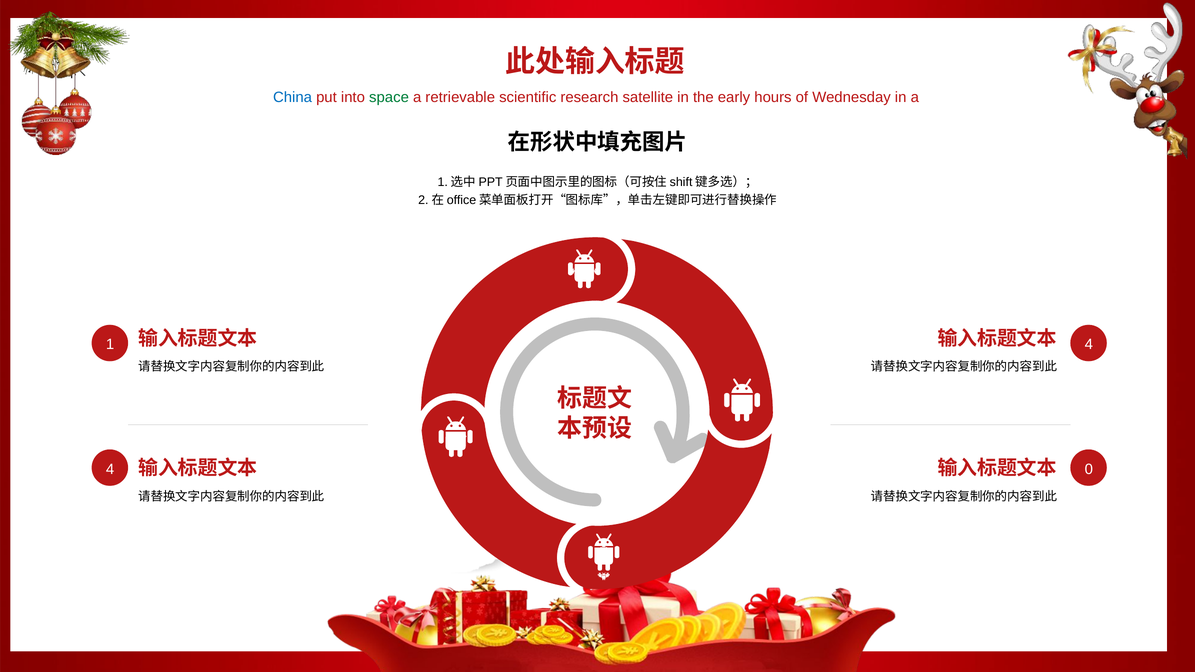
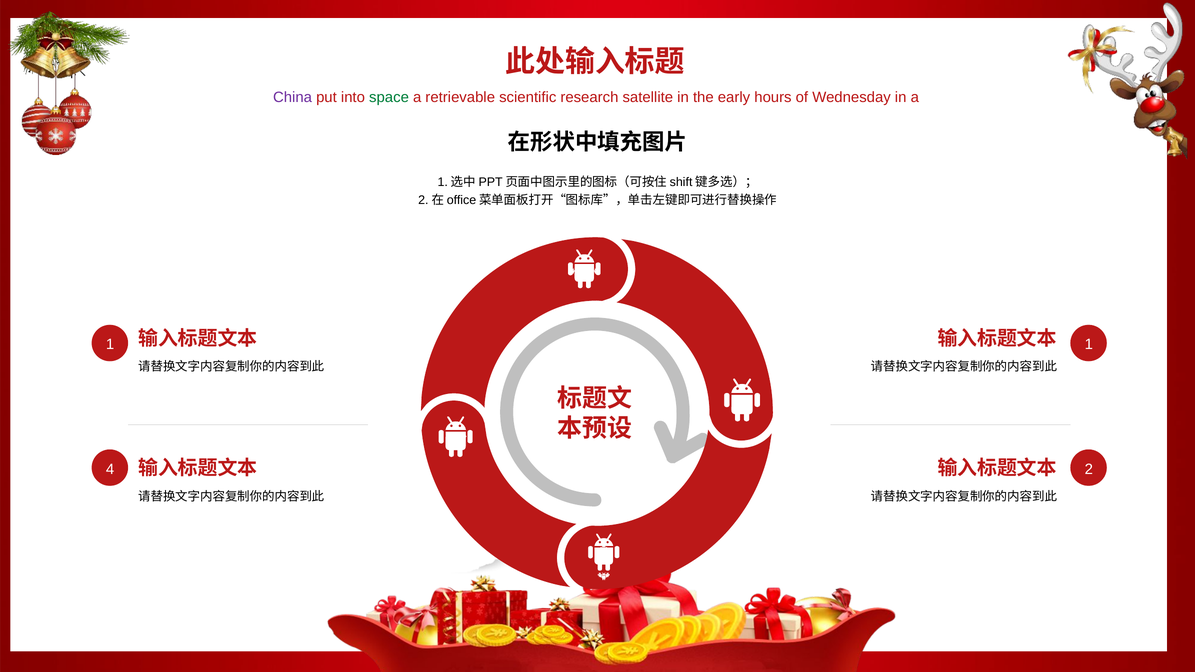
China colour: blue -> purple
1 4: 4 -> 1
0: 0 -> 2
